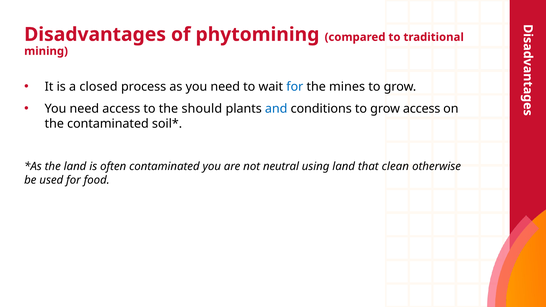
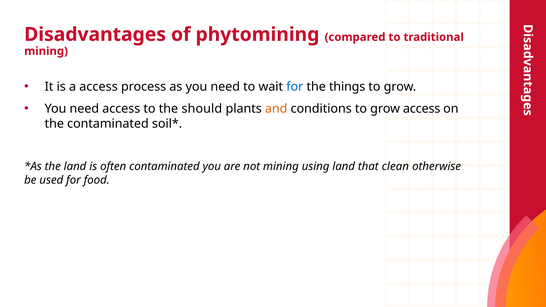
a closed: closed -> access
mines: mines -> things
and colour: blue -> orange
not neutral: neutral -> mining
